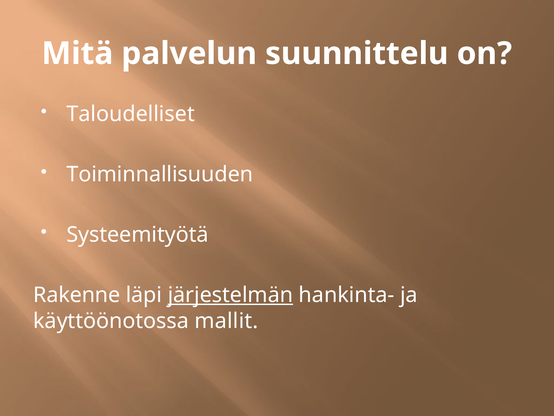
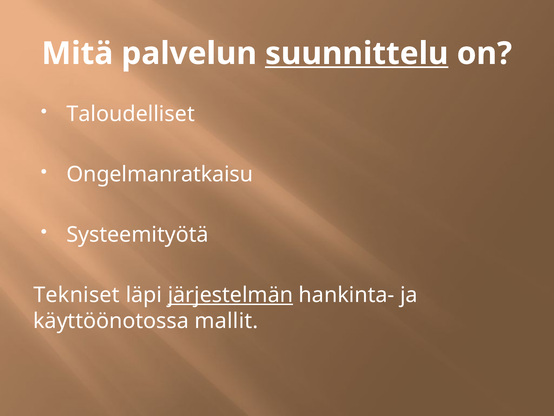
suunnittelu underline: none -> present
Toiminnallisuuden: Toiminnallisuuden -> Ongelmanratkaisu
Rakenne: Rakenne -> Tekniset
